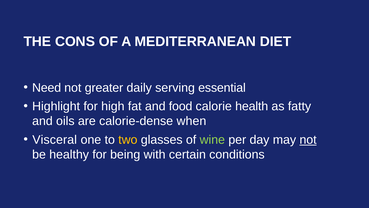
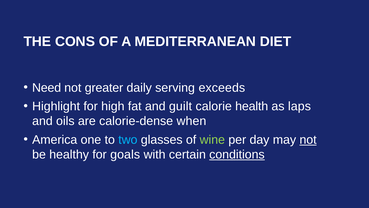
essential: essential -> exceeds
food: food -> guilt
fatty: fatty -> laps
Visceral: Visceral -> America
two colour: yellow -> light blue
being: being -> goals
conditions underline: none -> present
